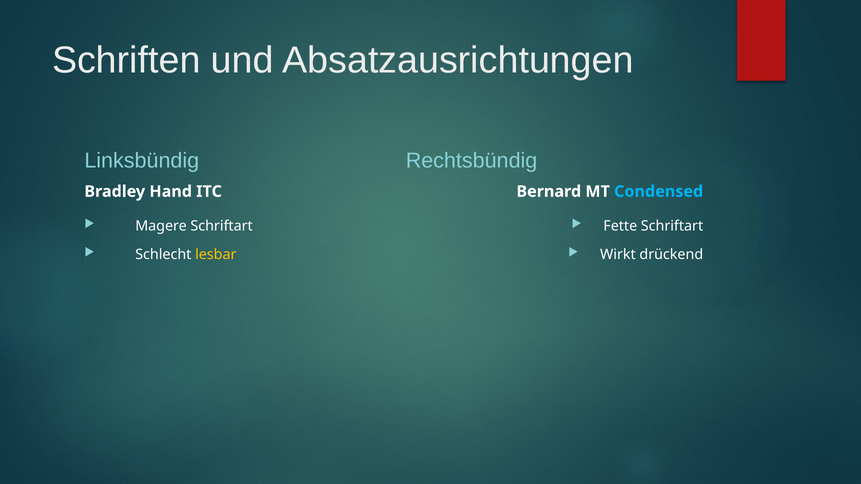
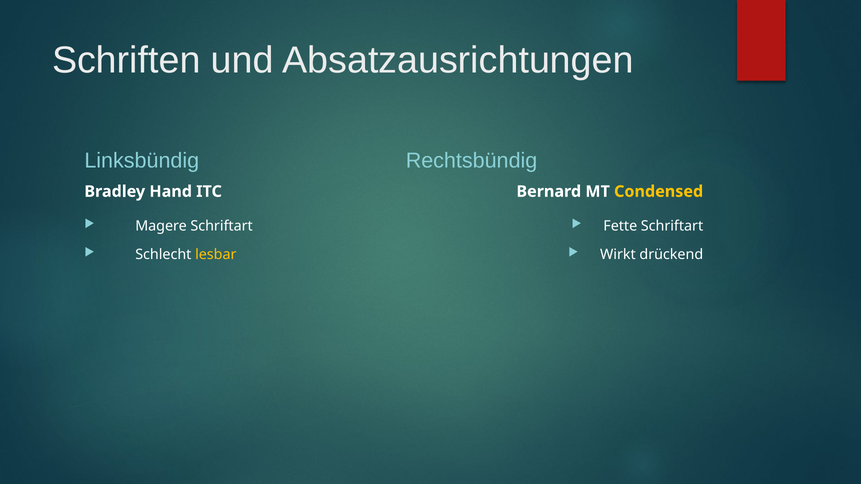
Condensed colour: light blue -> yellow
